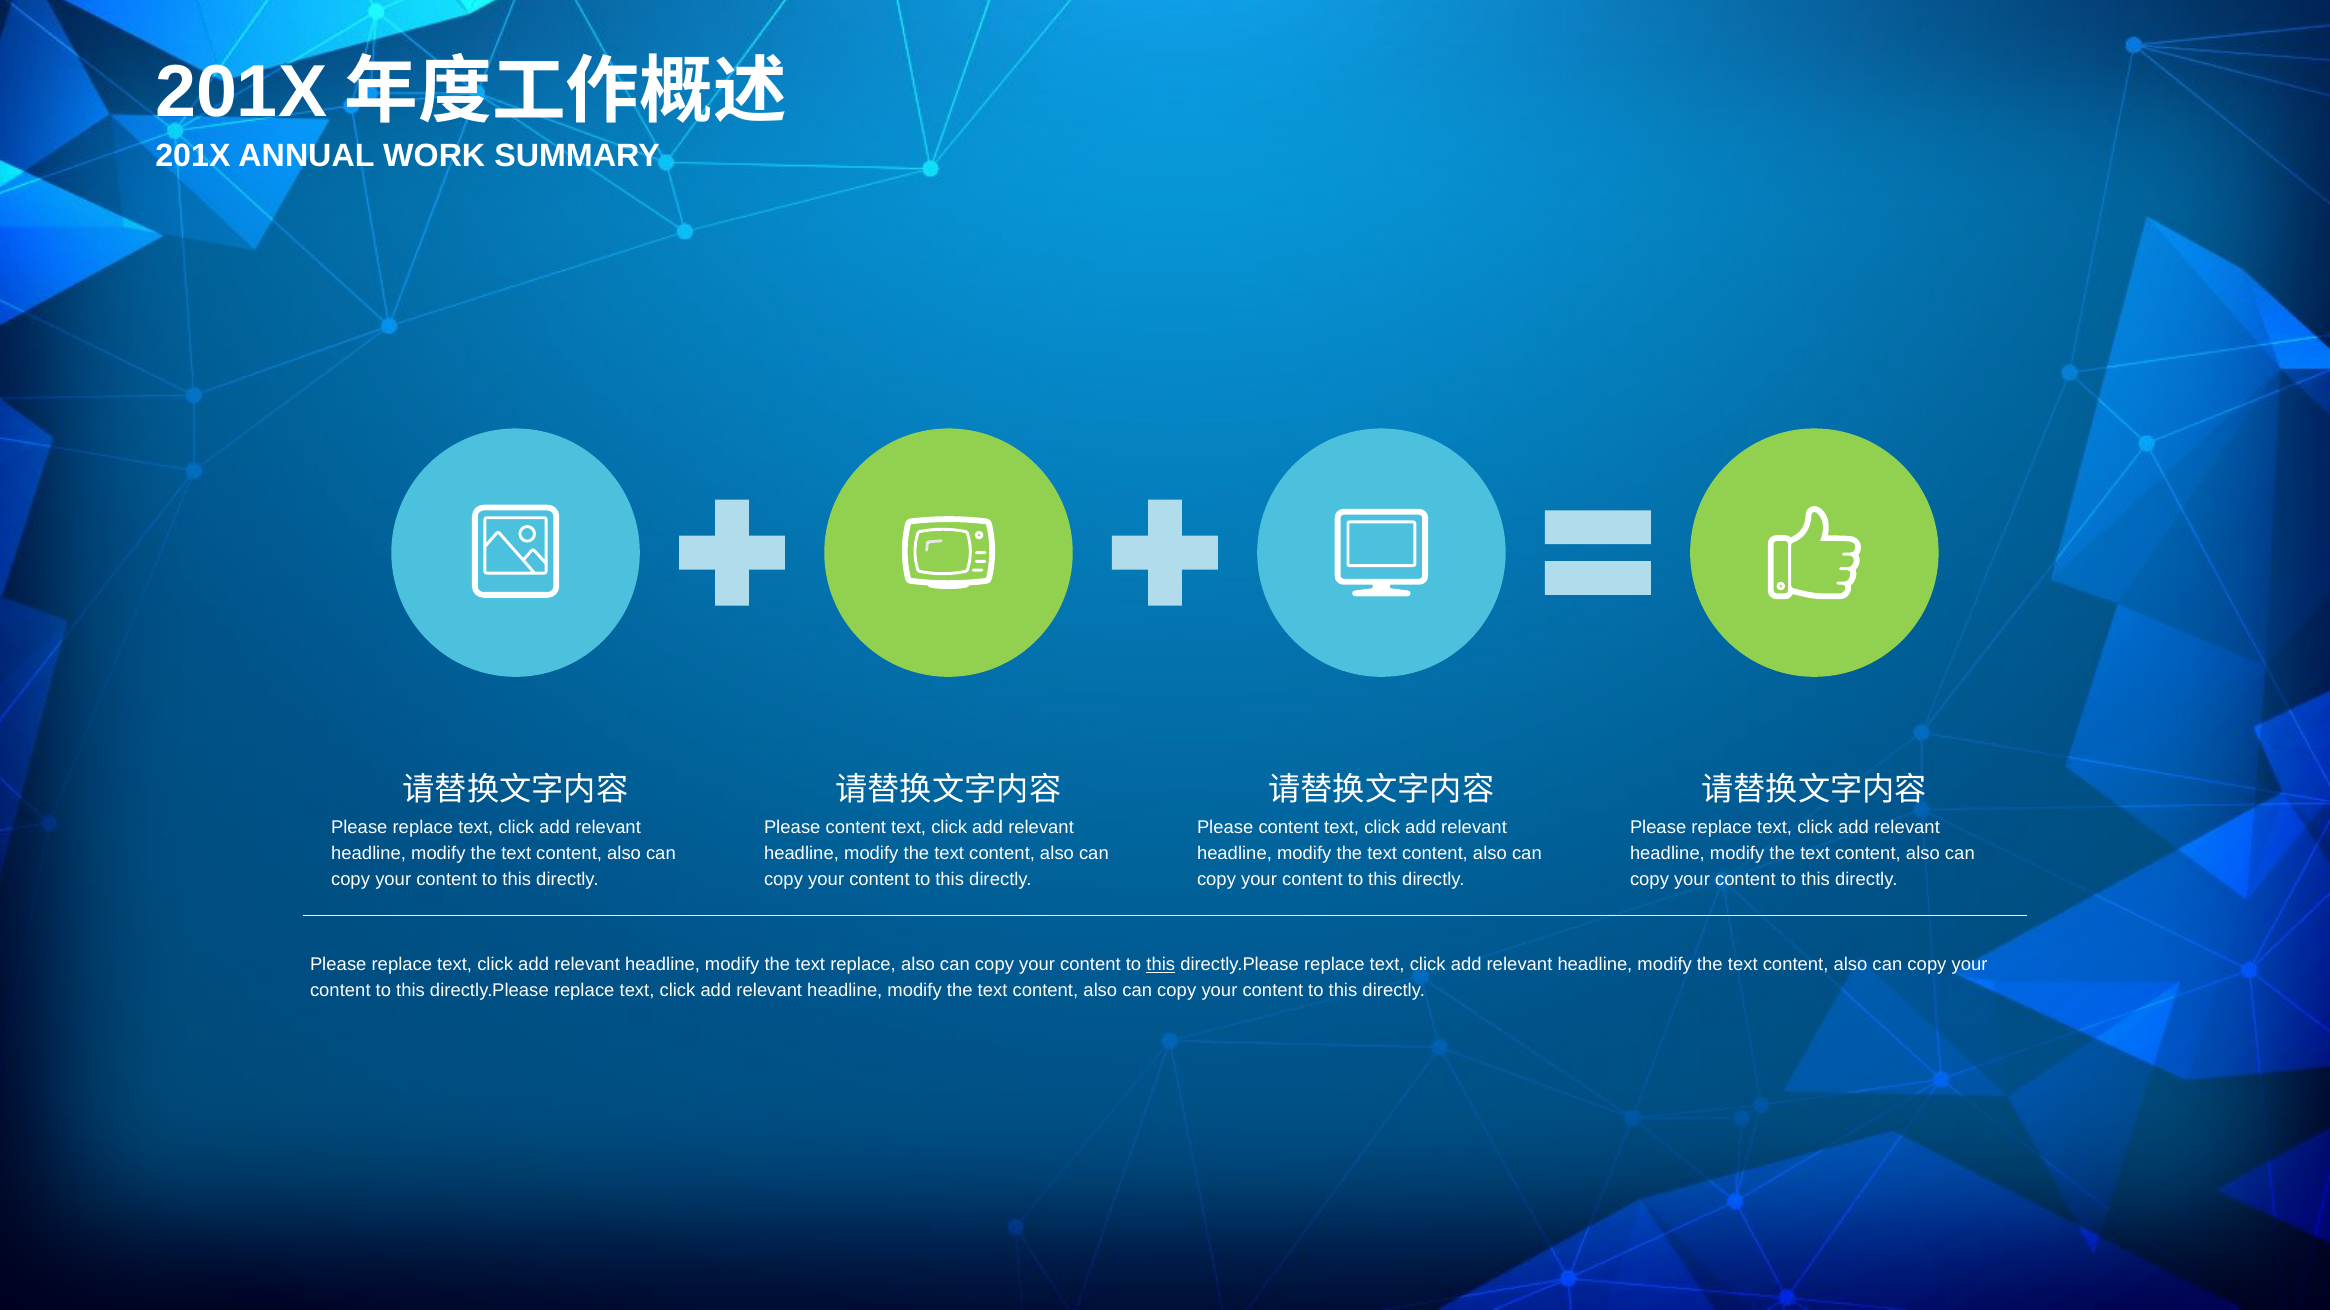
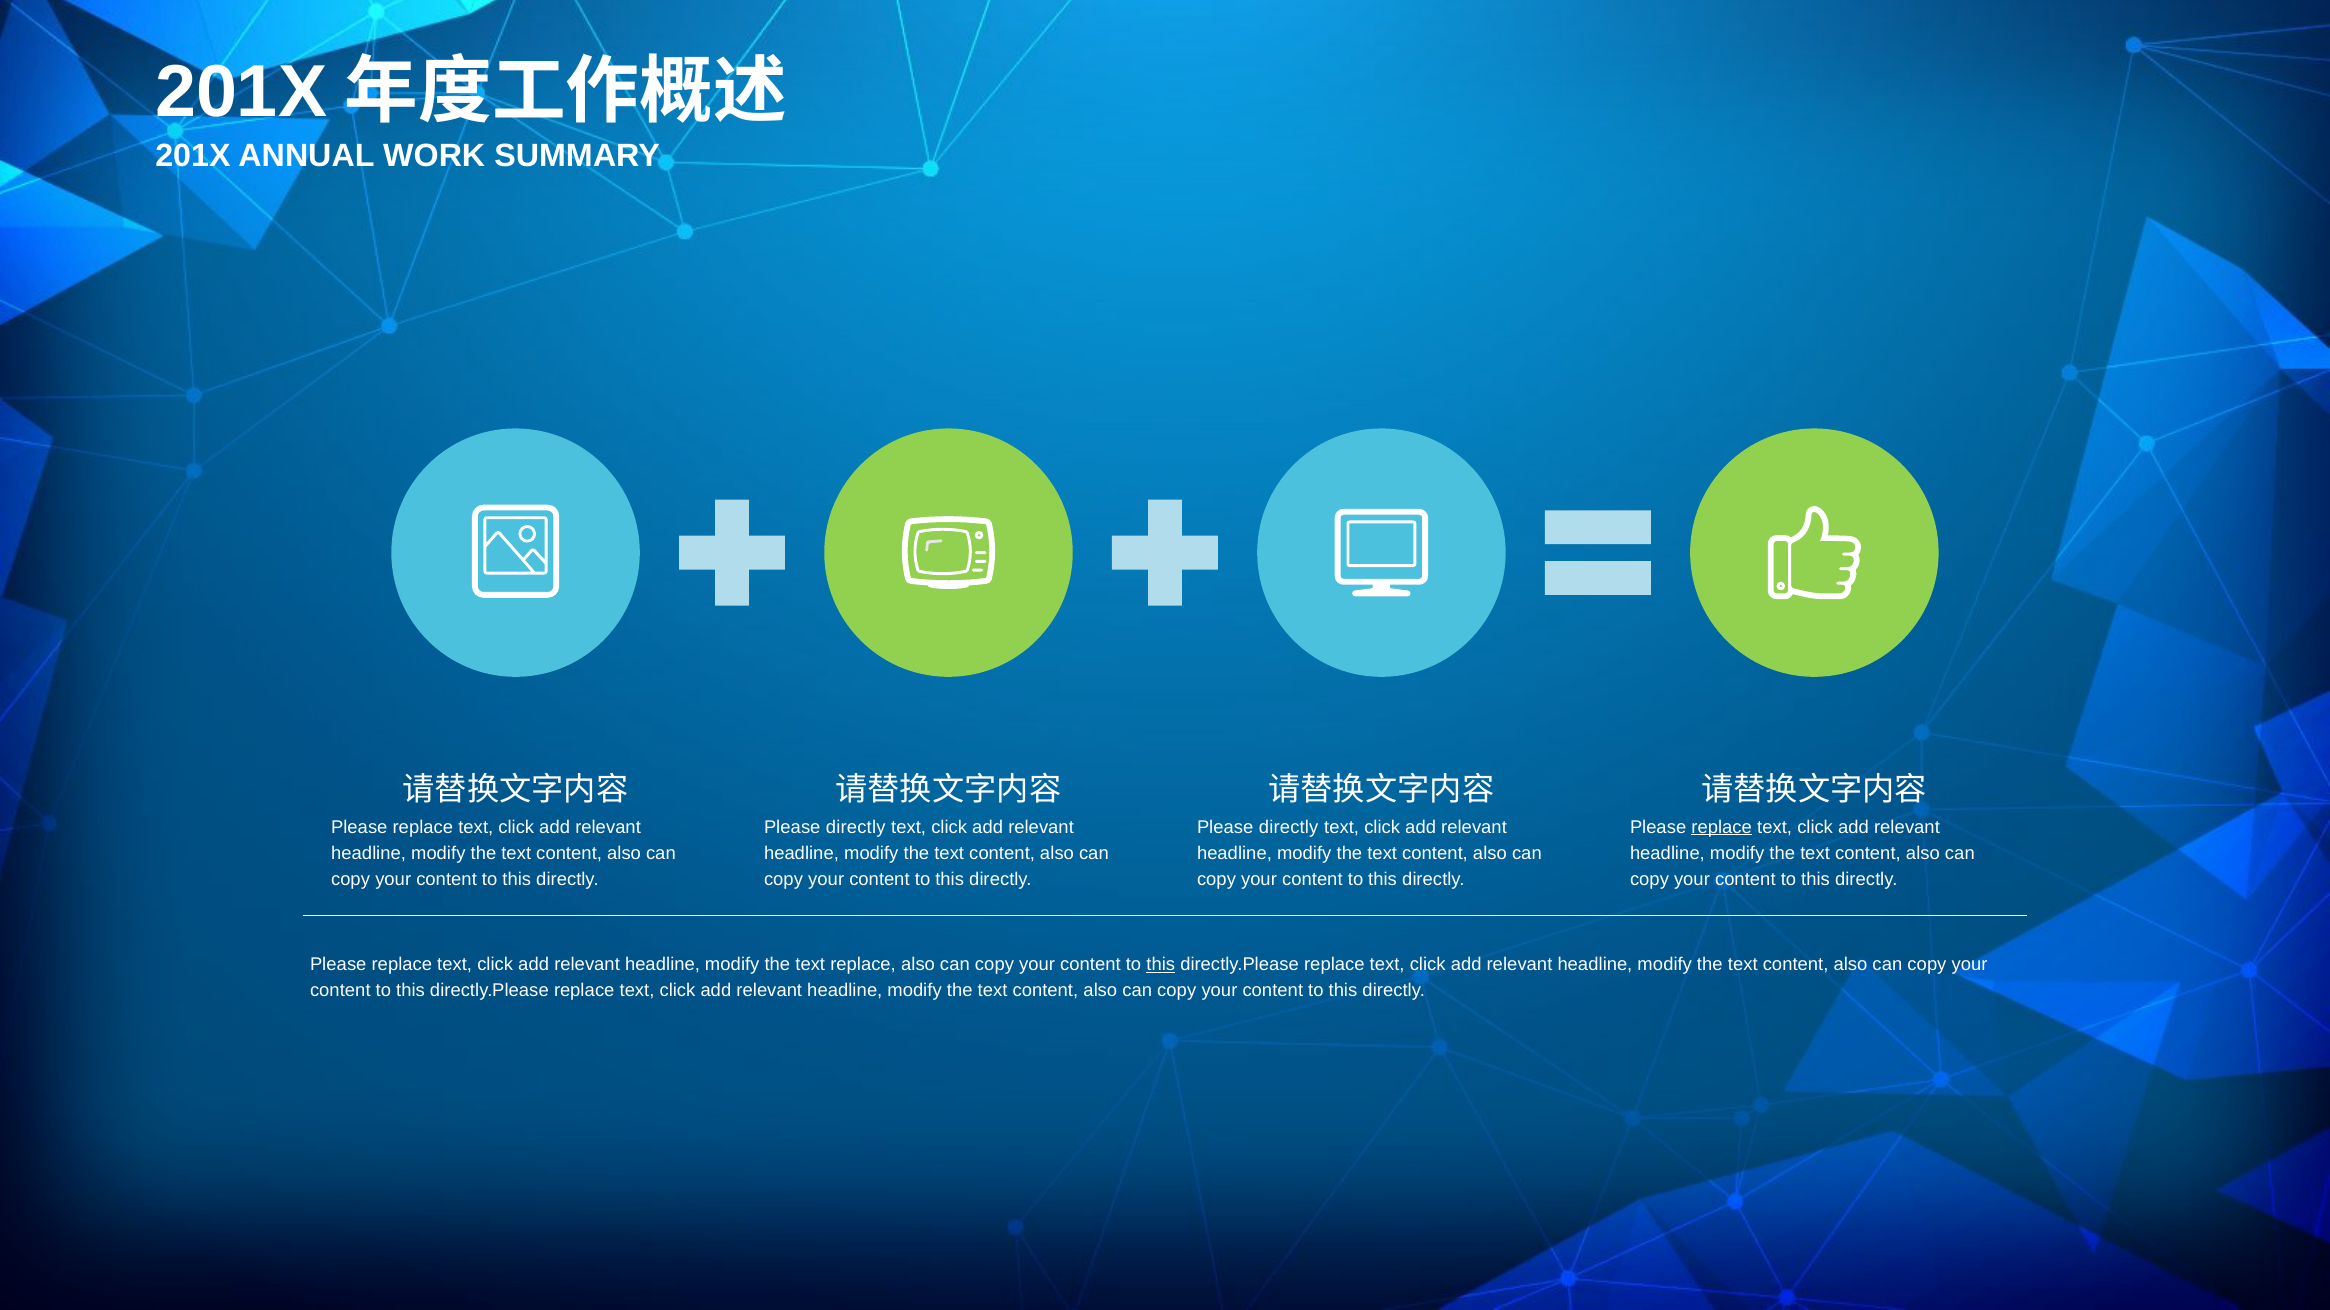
content at (856, 827): content -> directly
content at (1289, 827): content -> directly
replace at (1722, 827) underline: none -> present
